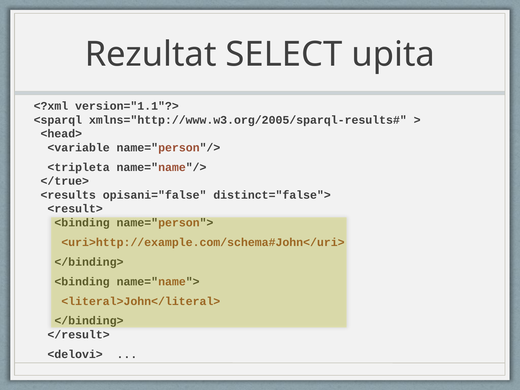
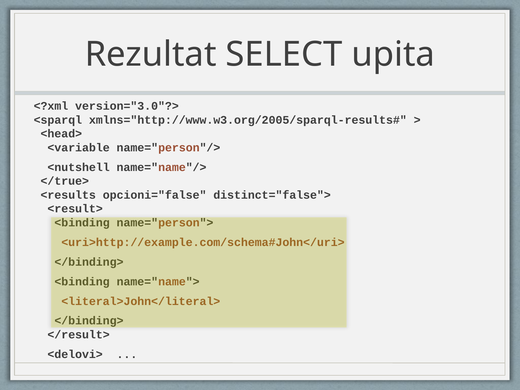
version="1.1"?>: version="1.1"?> -> version="3.0"?>
<tripleta: <tripleta -> <nutshell
opisani="false: opisani="false -> opcioni="false
